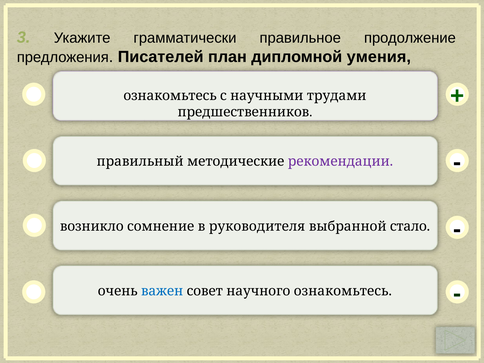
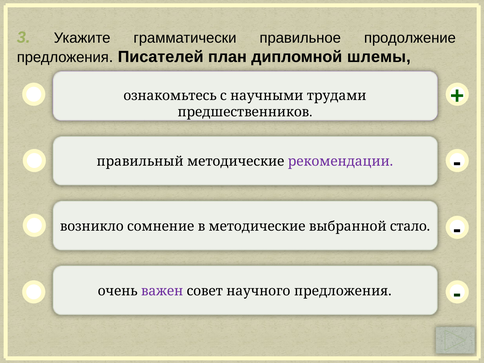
умения: умения -> шлемы
в руководителя: руководителя -> методические
важен colour: blue -> purple
научного ознакомьтесь: ознакомьтесь -> предложения
